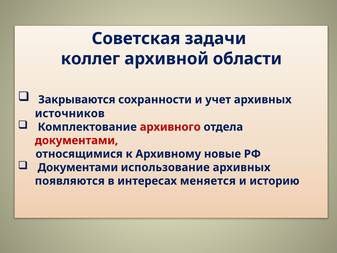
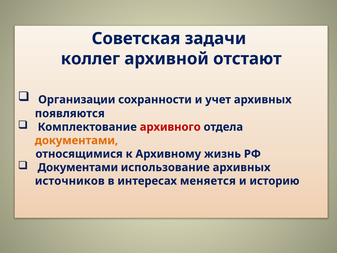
области: области -> отстают
Закрываются: Закрываются -> Организации
источников: источников -> появляются
документами at (76, 140) colour: red -> orange
новые: новые -> жизнь
появляются: появляются -> источников
